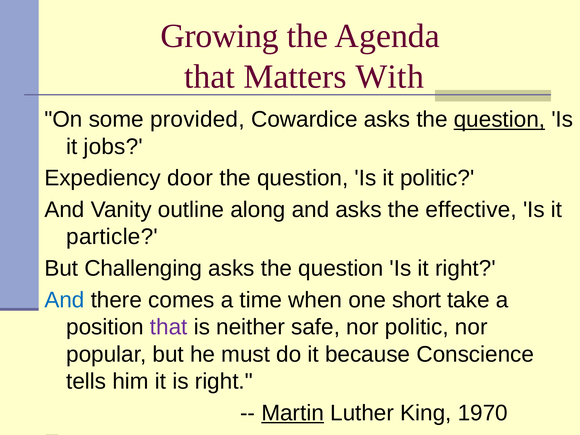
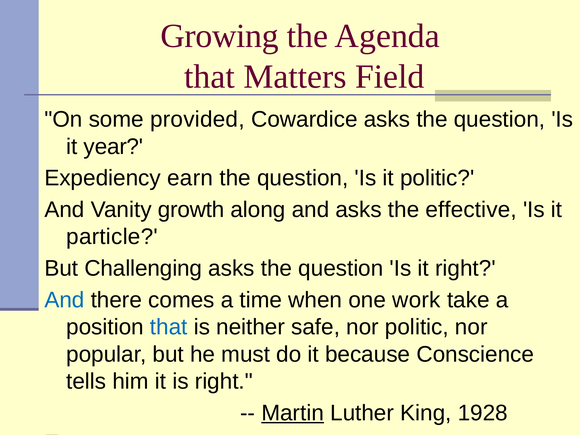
With: With -> Field
question at (499, 120) underline: present -> none
jobs: jobs -> year
door: door -> earn
outline: outline -> growth
short: short -> work
that at (169, 327) colour: purple -> blue
1970: 1970 -> 1928
